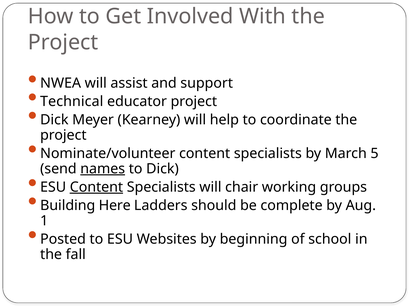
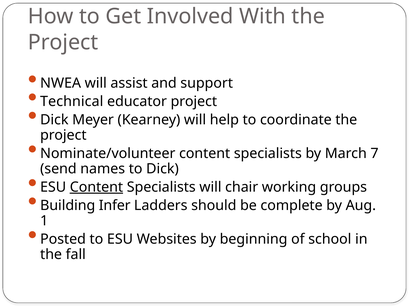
5: 5 -> 7
names underline: present -> none
Here: Here -> Infer
